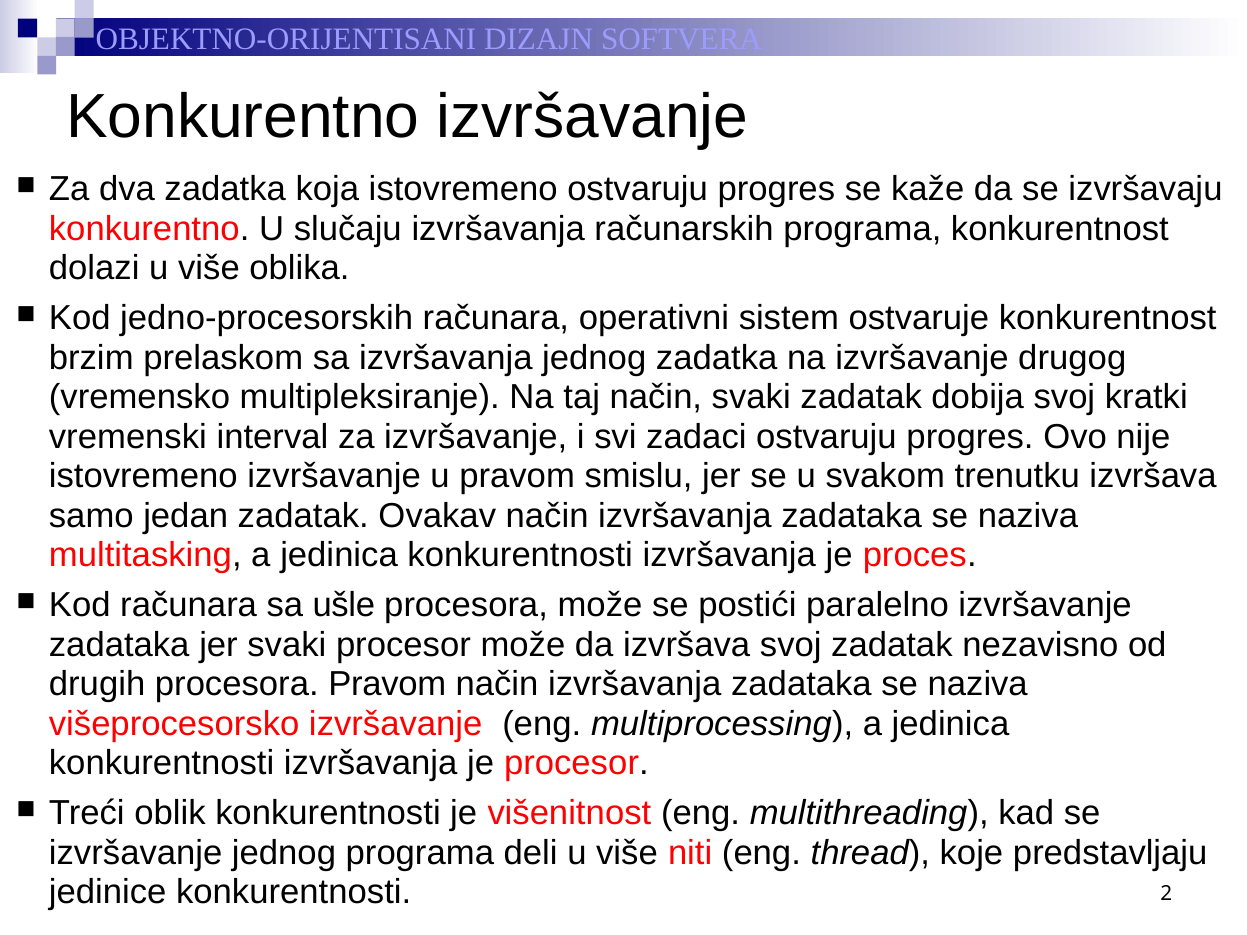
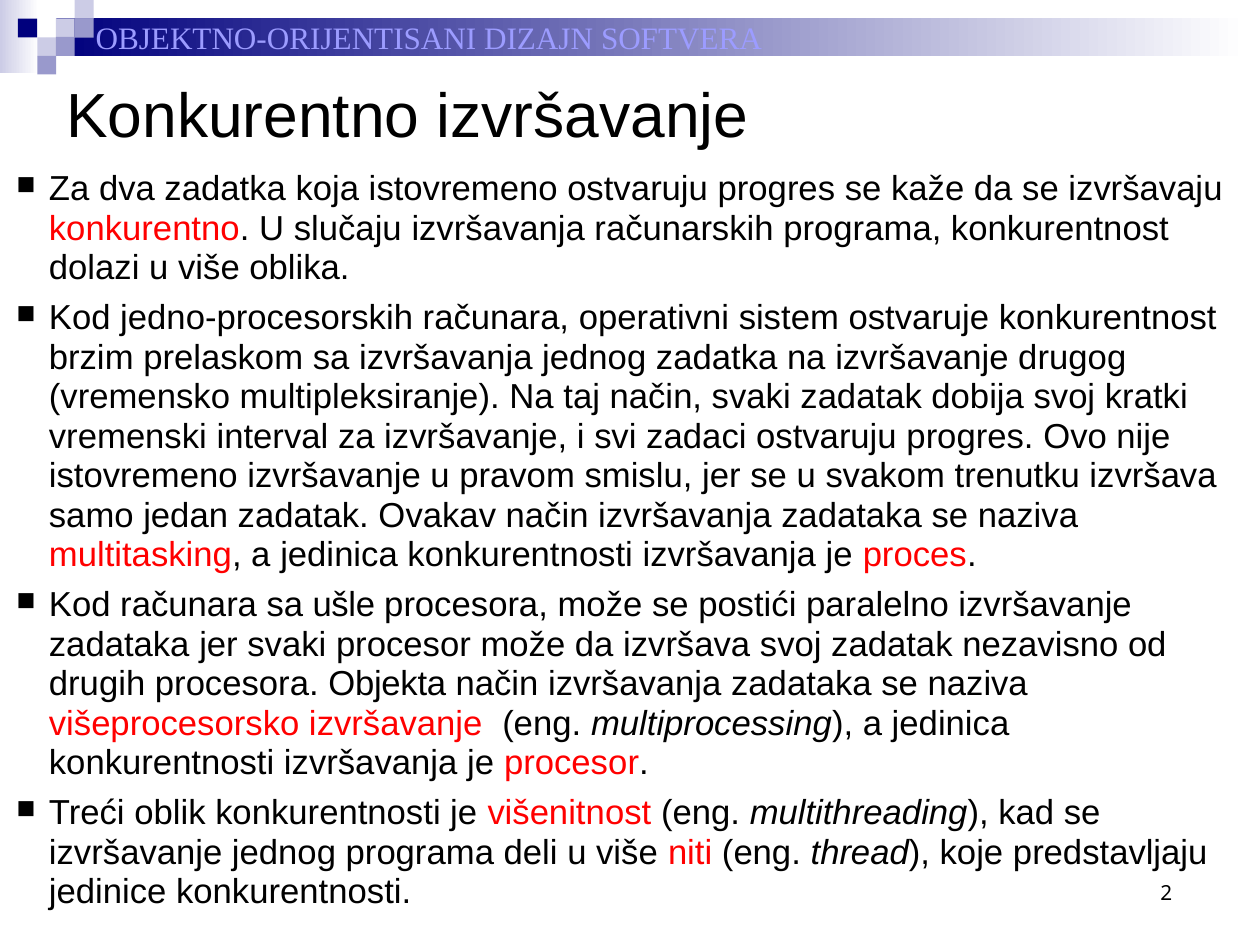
procesora Pravom: Pravom -> Objekta
